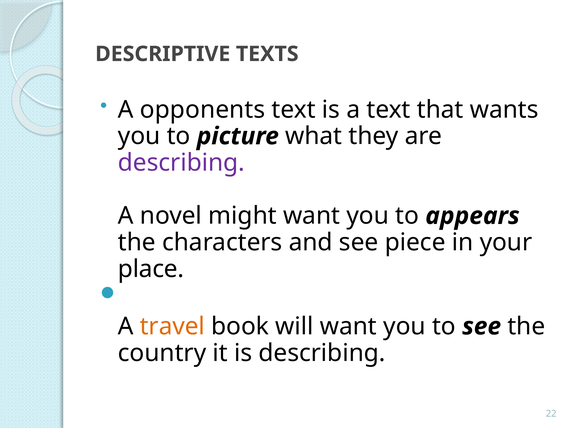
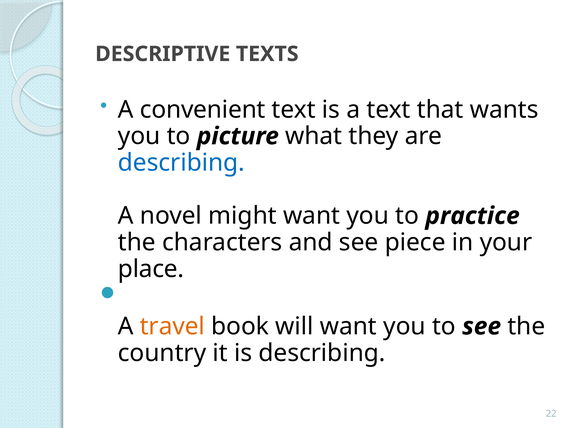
opponents: opponents -> convenient
describing at (181, 163) colour: purple -> blue
appears: appears -> practice
